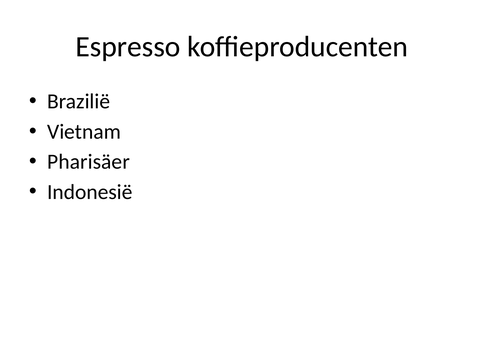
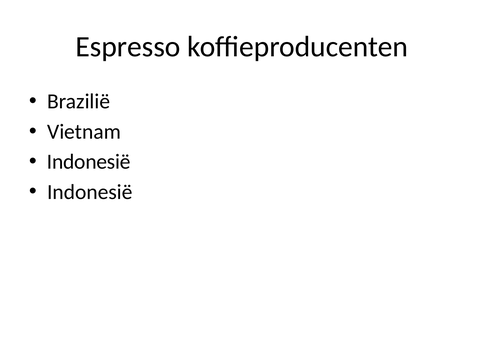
Pharisäer at (89, 162): Pharisäer -> Indonesië
